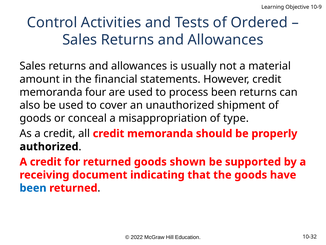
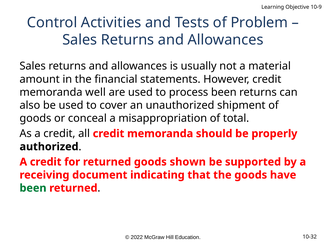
Ordered: Ordered -> Problem
four: four -> well
type: type -> total
been at (33, 188) colour: blue -> green
